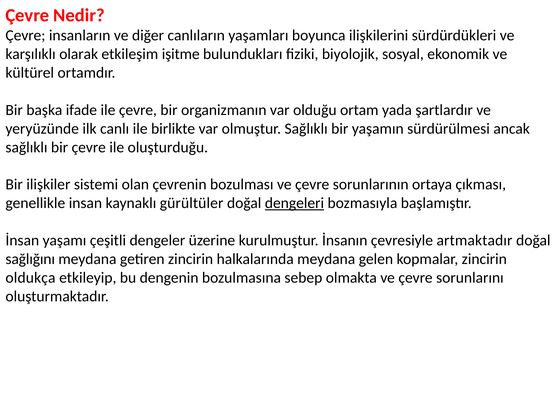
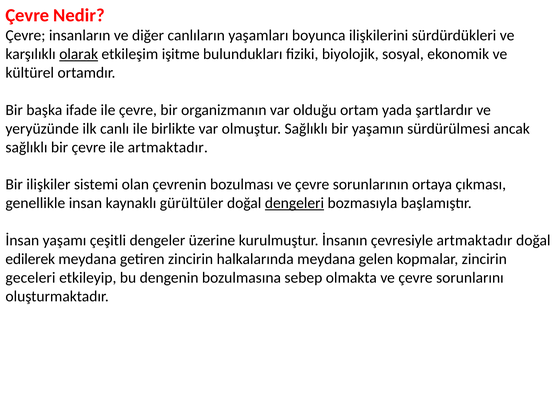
olarak underline: none -> present
ile oluşturduğu: oluşturduğu -> artmaktadır
sağlığını: sağlığını -> edilerek
oldukça: oldukça -> geceleri
